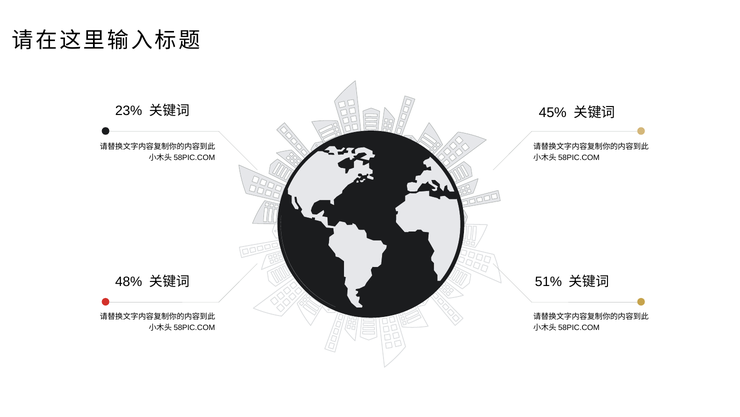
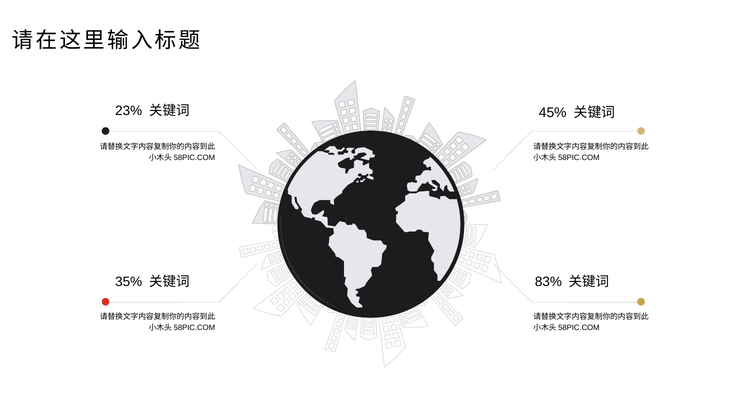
48%: 48% -> 35%
51%: 51% -> 83%
